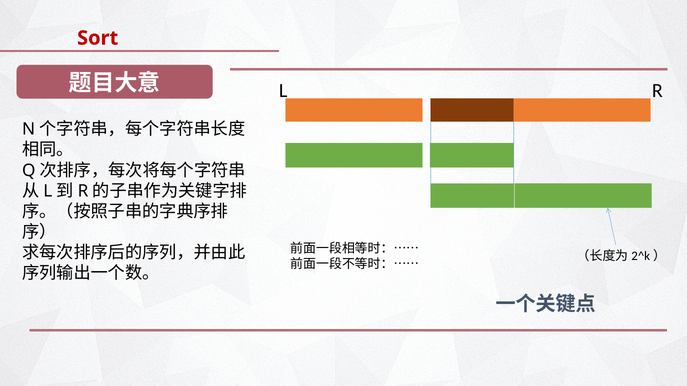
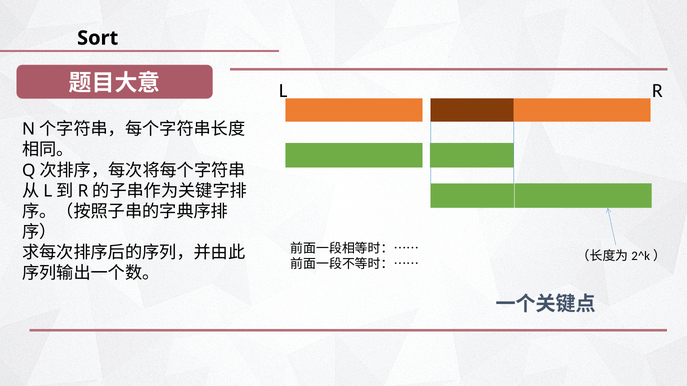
Sort colour: red -> black
